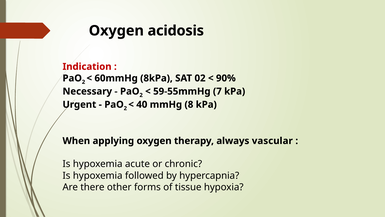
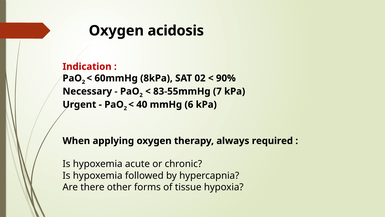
59-55mmHg: 59-55mmHg -> 83-55mmHg
8: 8 -> 6
vascular: vascular -> required
